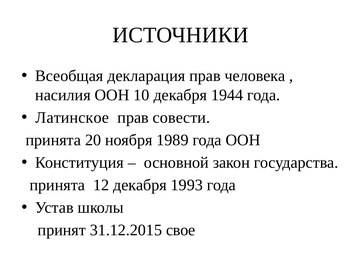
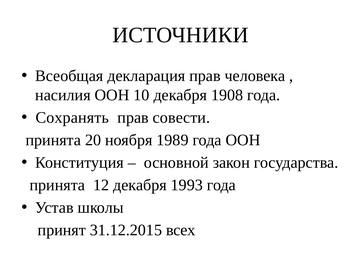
1944: 1944 -> 1908
Латинское: Латинское -> Сохранять
свое: свое -> всех
